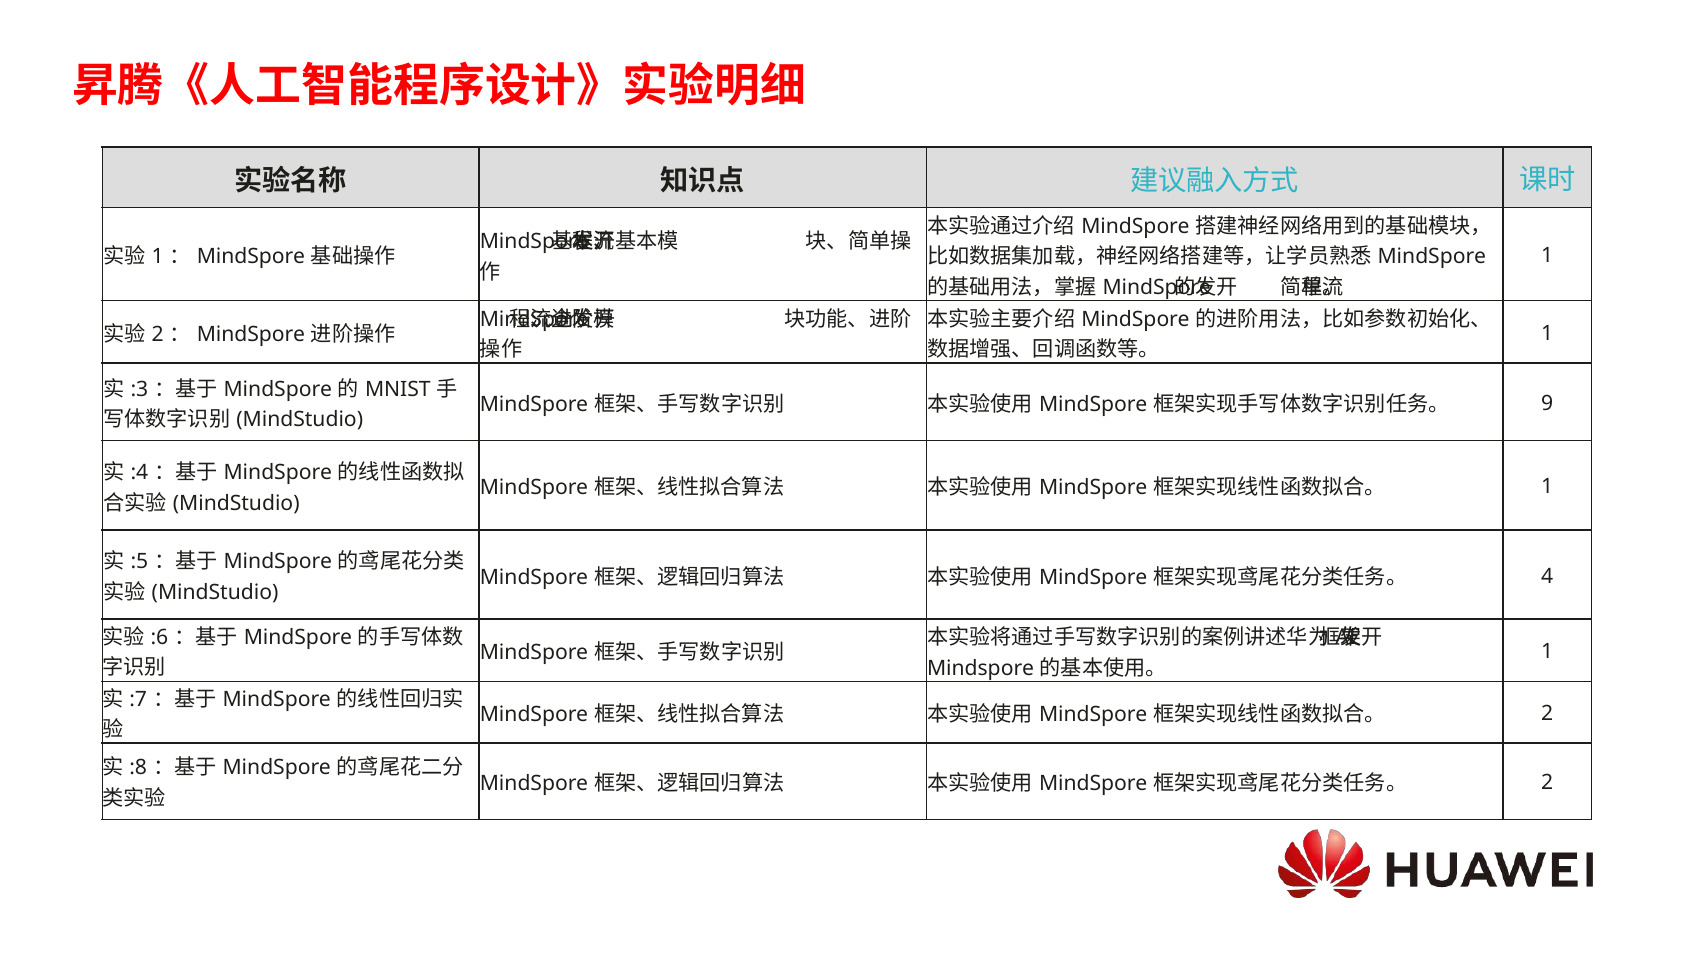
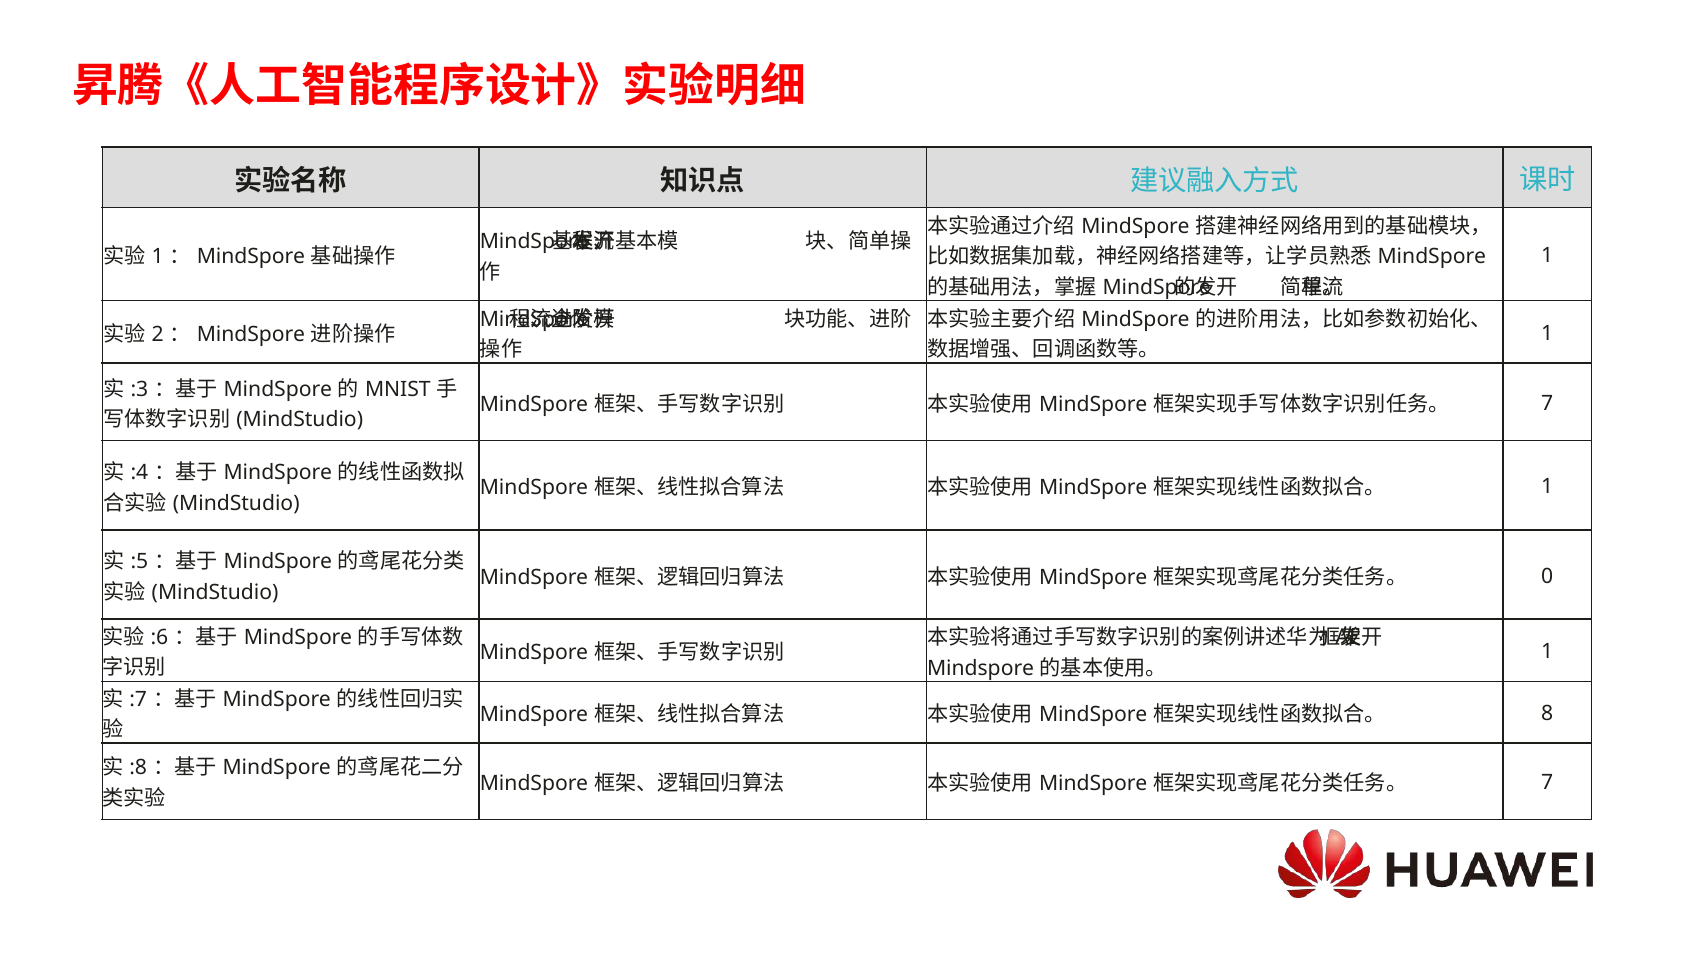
9 at (1547, 403): 9 -> 7
4: 4 -> 0
2 at (1547, 714): 2 -> 8
2 at (1547, 782): 2 -> 7
